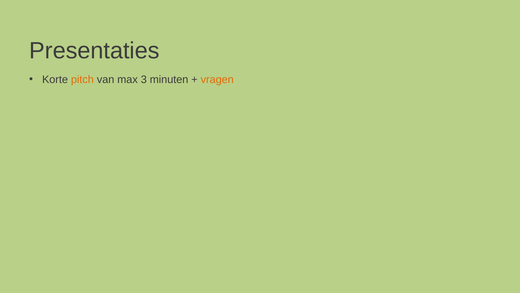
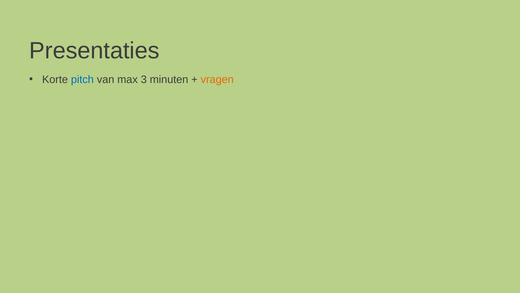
pitch colour: orange -> blue
